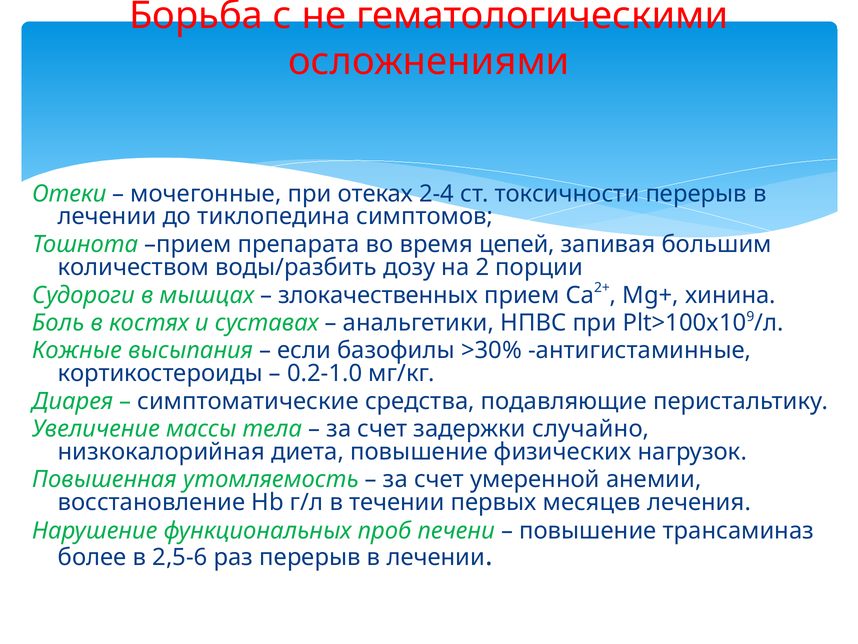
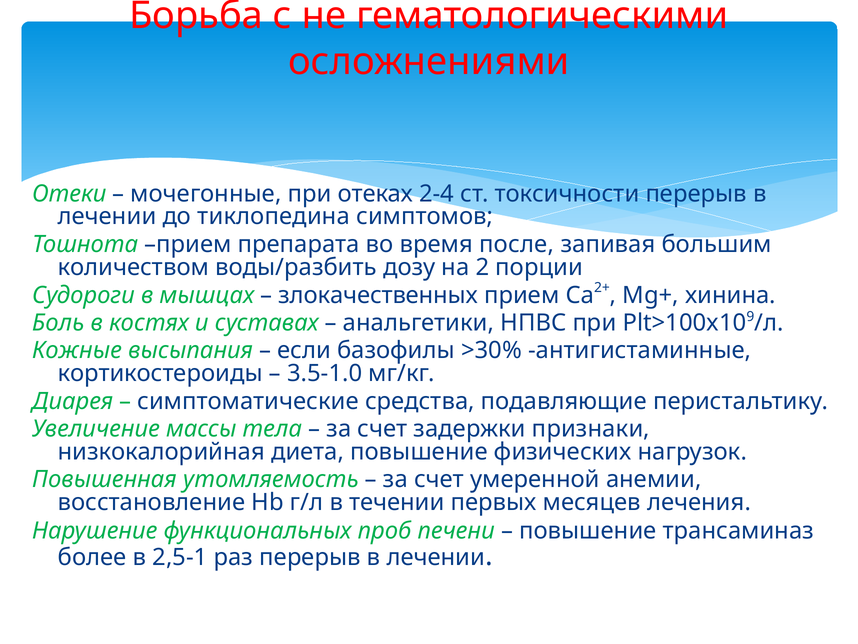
цепей: цепей -> после
0.2-1.0: 0.2-1.0 -> 3.5-1.0
случайно: случайно -> признаки
2,5-6: 2,5-6 -> 2,5-1
